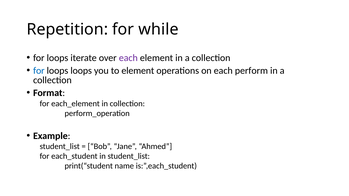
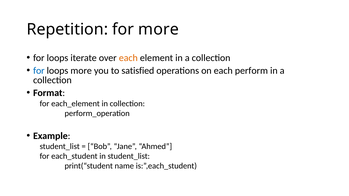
for while: while -> more
each at (128, 58) colour: purple -> orange
loops loops: loops -> more
to element: element -> satisfied
